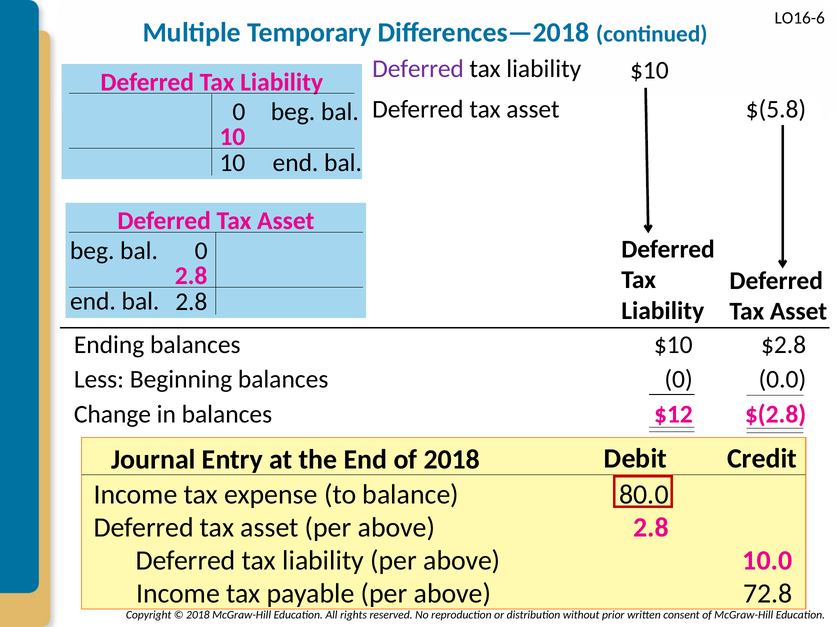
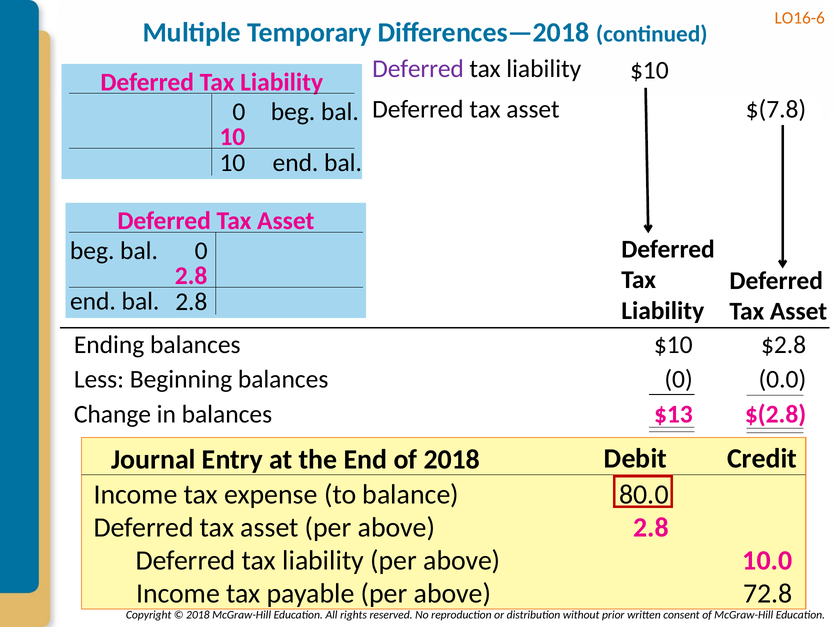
LO16-6 colour: black -> orange
$(5.8: $(5.8 -> $(7.8
$12: $12 -> $13
